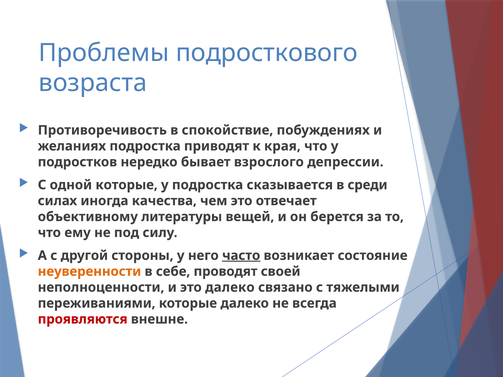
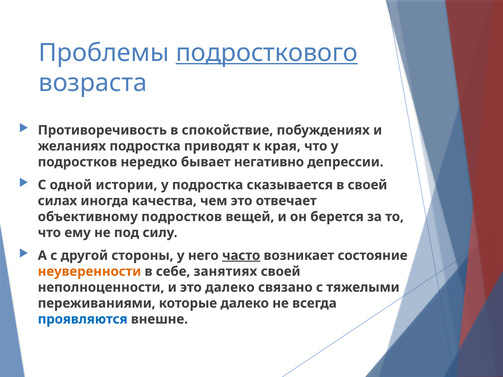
подросткового underline: none -> present
взрослого: взрослого -> негативно
одной которые: которые -> истории
в среди: среди -> своей
объективному литературы: литературы -> подростков
проводят: проводят -> занятиях
проявляются colour: red -> blue
